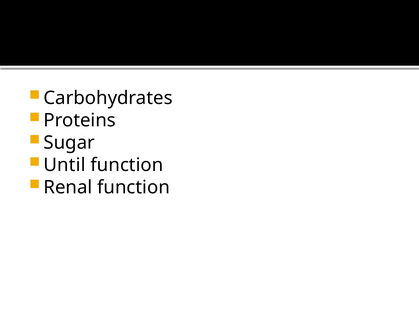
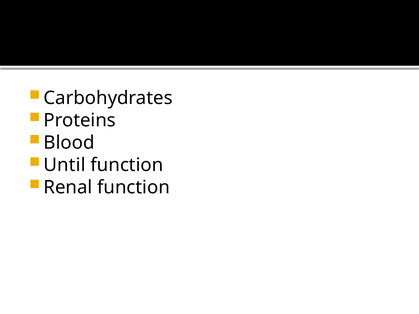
Sugar: Sugar -> Blood
